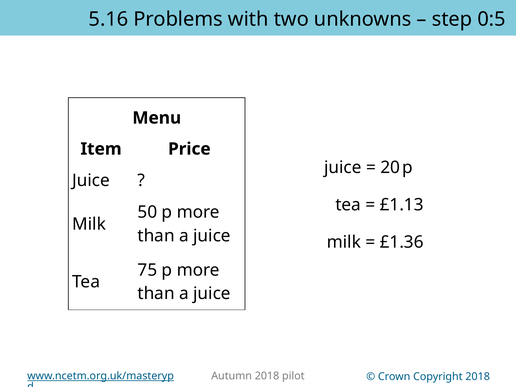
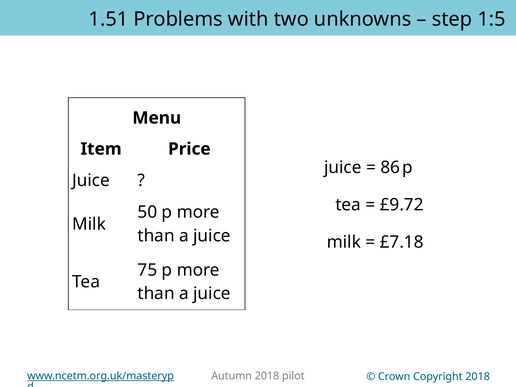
5.16: 5.16 -> 1.51
0:5: 0:5 -> 1:5
20: 20 -> 86
£1.13: £1.13 -> £9.72
£1.36: £1.36 -> £7.18
